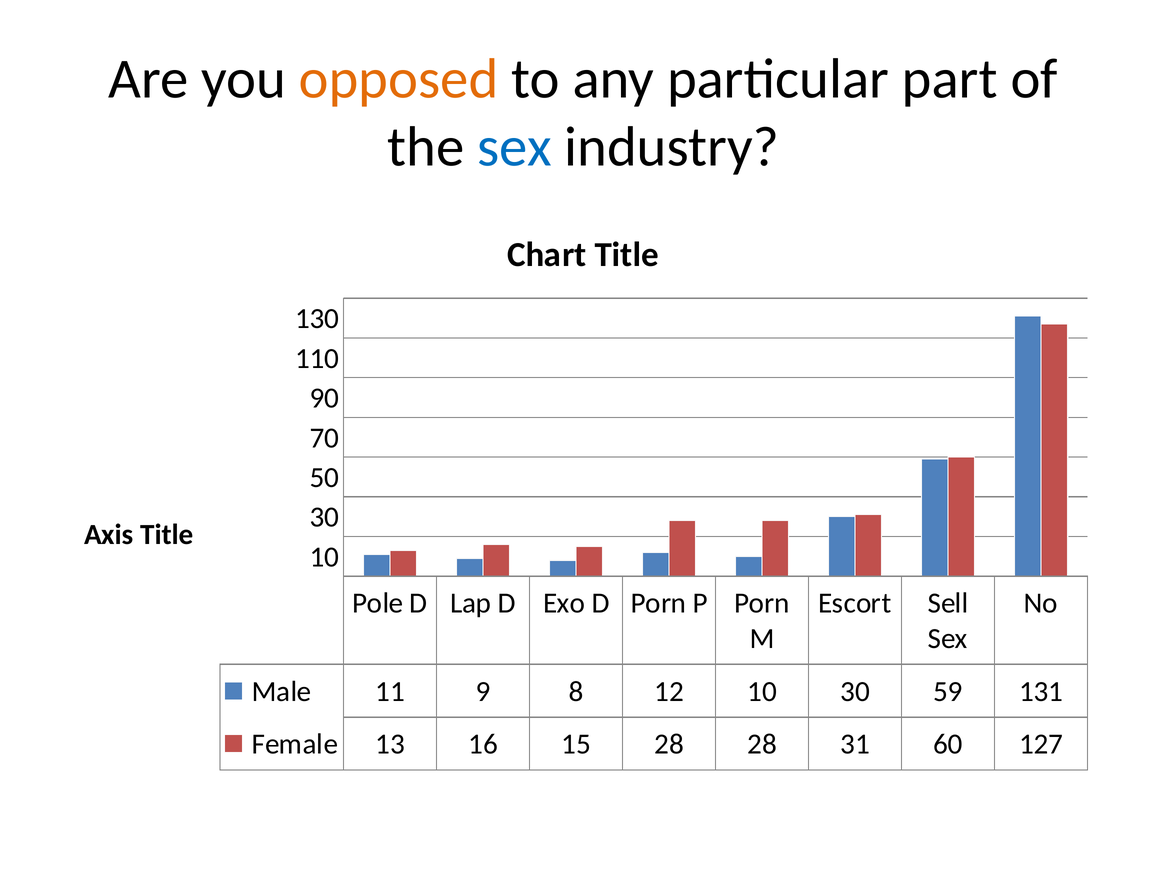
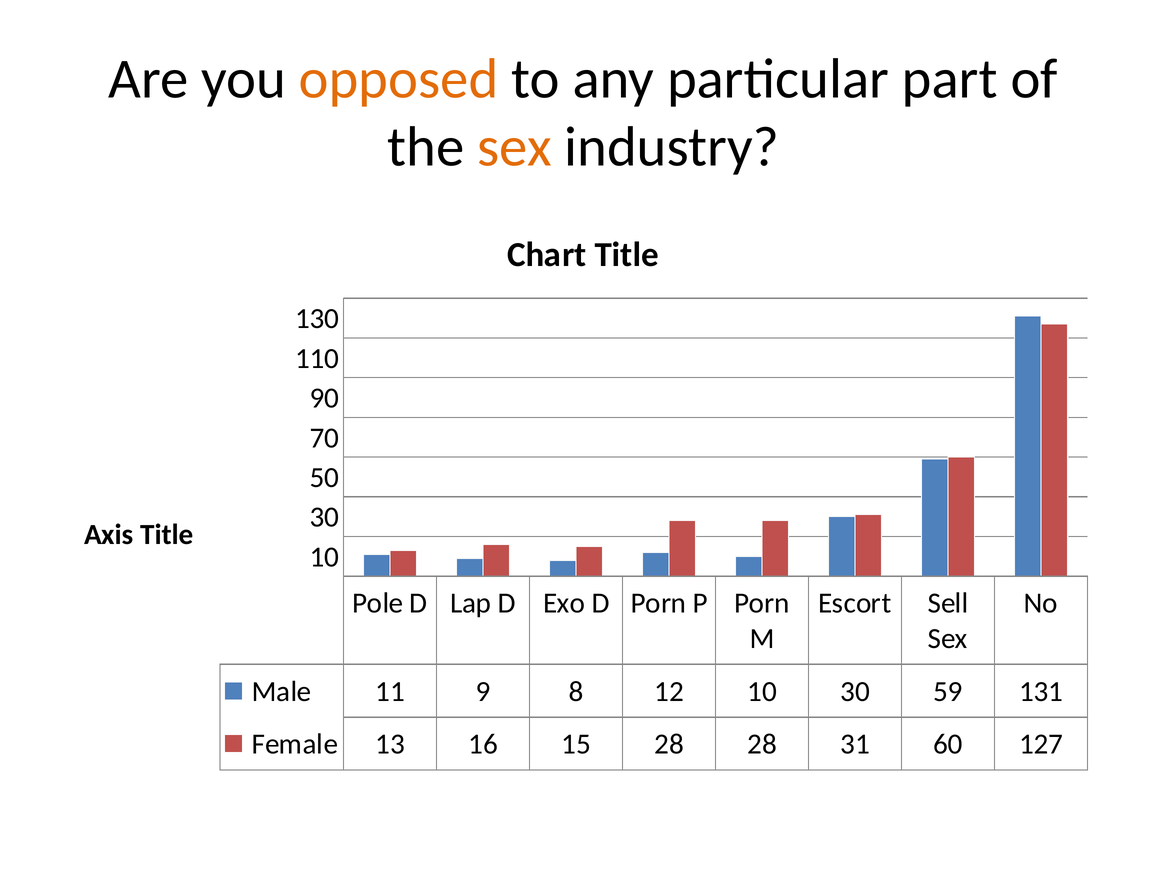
sex at (514, 147) colour: blue -> orange
